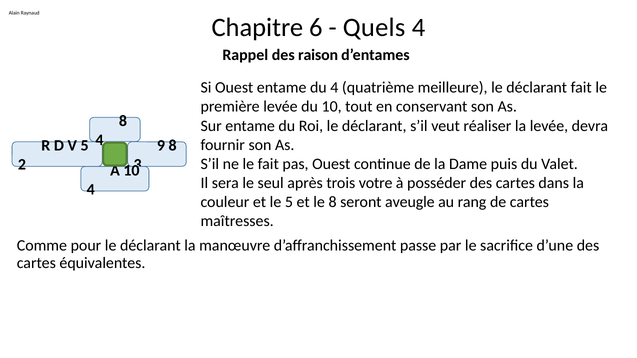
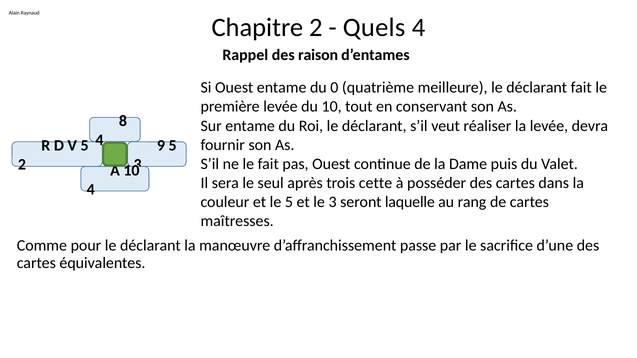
Chapitre 6: 6 -> 2
du 4: 4 -> 0
8 at (173, 146): 8 -> 5
votre: votre -> cette
le 8: 8 -> 3
aveugle: aveugle -> laquelle
